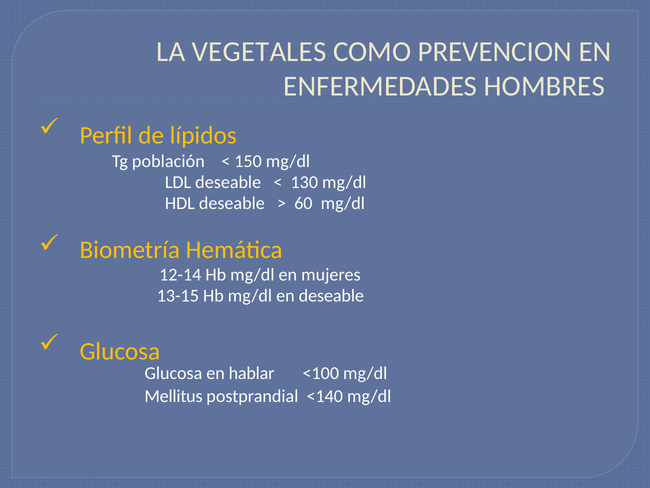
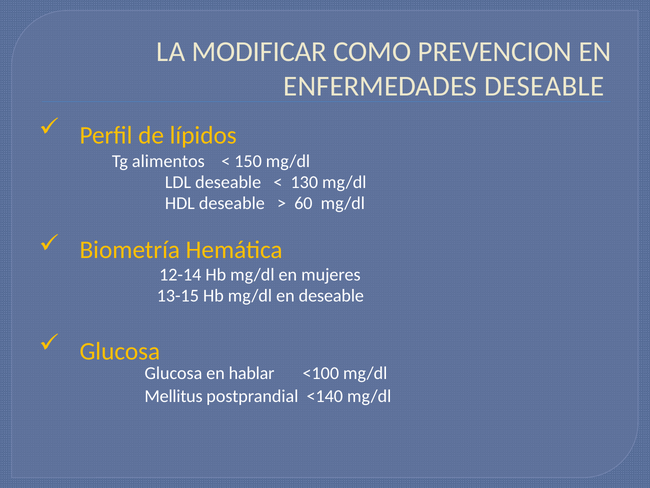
VEGETALES: VEGETALES -> MODIFICAR
ENFERMEDADES HOMBRES: HOMBRES -> DESEABLE
población: población -> alimentos
